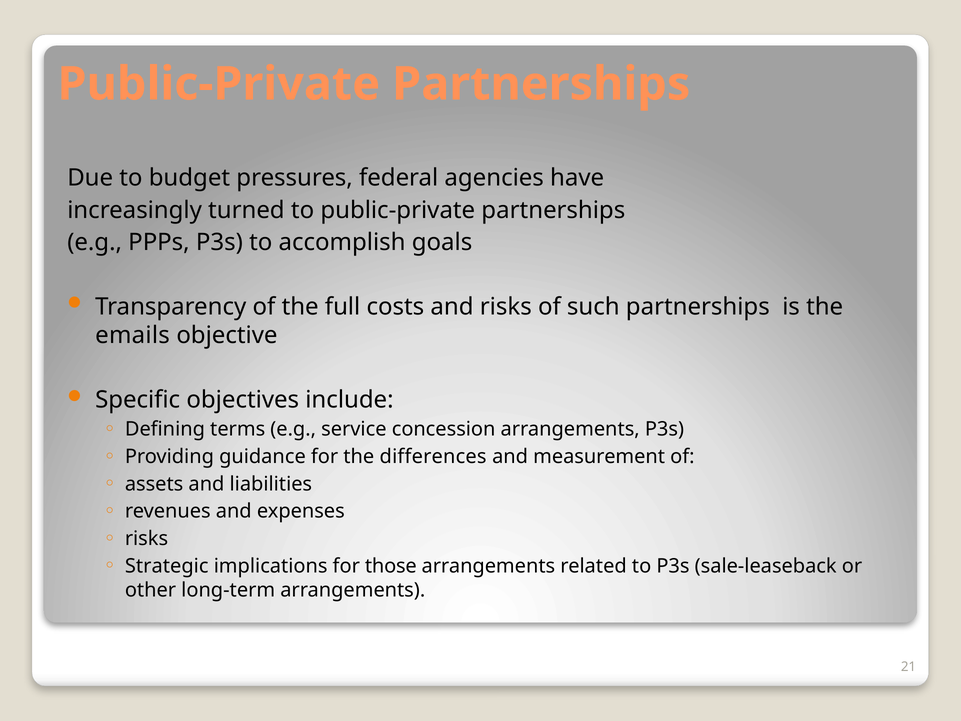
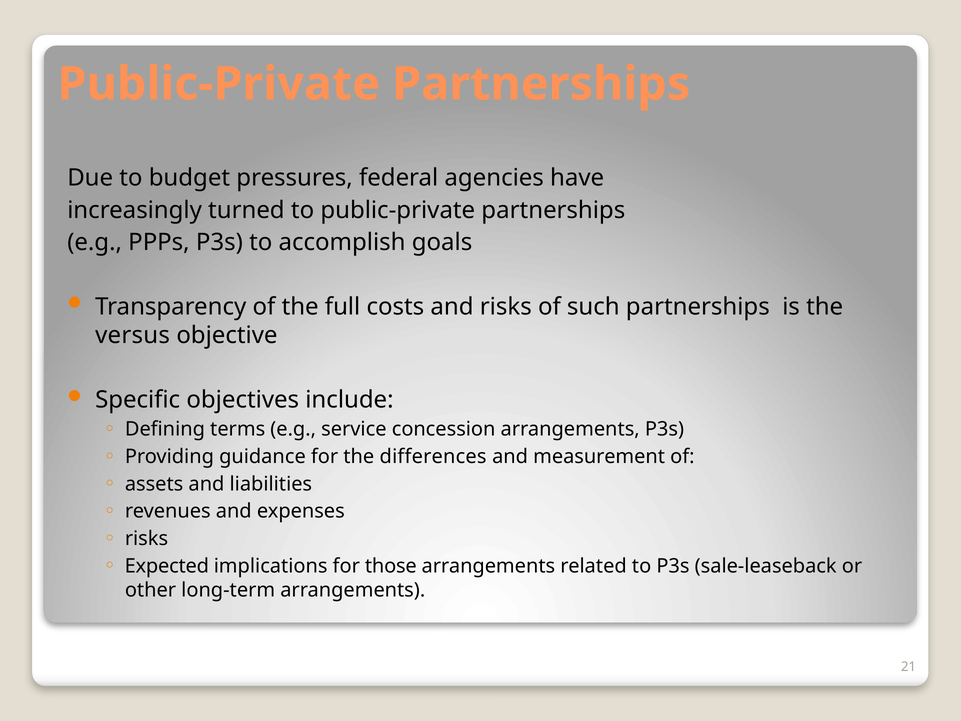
emails: emails -> versus
Strategic: Strategic -> Expected
